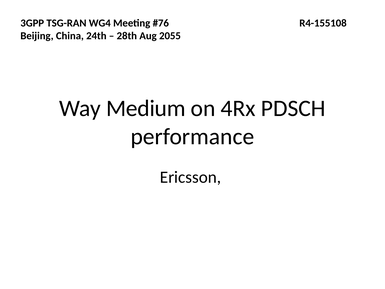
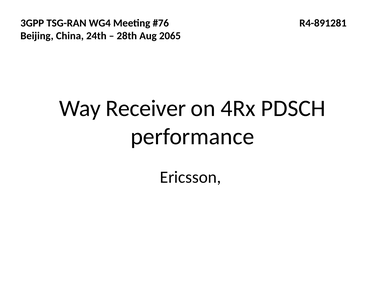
R4-155108: R4-155108 -> R4-891281
2055: 2055 -> 2065
Medium: Medium -> Receiver
